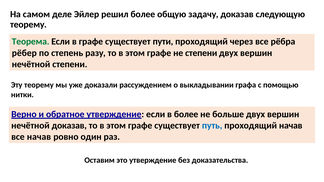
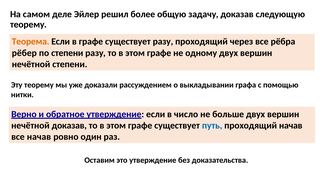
Теорема colour: green -> orange
существует пути: пути -> разу
по степень: степень -> степени
не степени: степени -> одному
в более: более -> число
